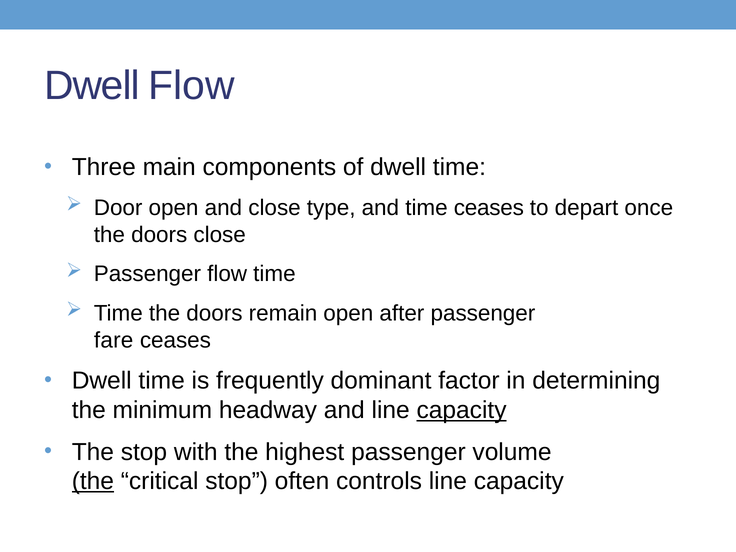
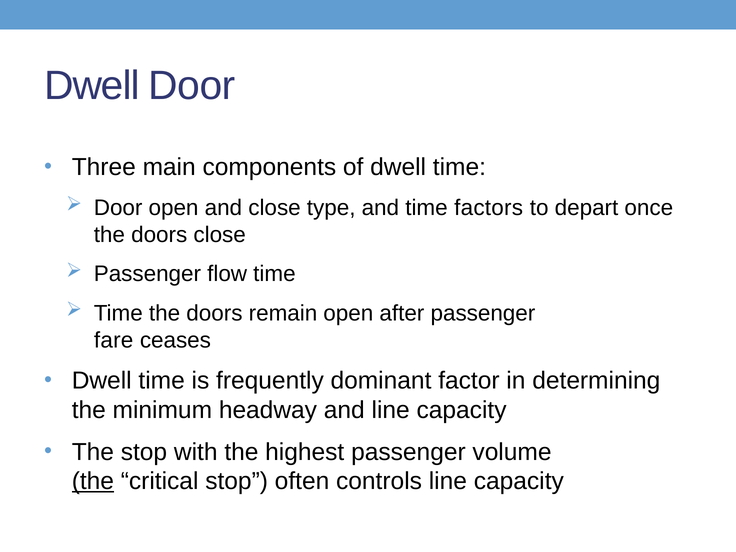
Dwell Flow: Flow -> Door
time ceases: ceases -> factors
capacity at (462, 410) underline: present -> none
